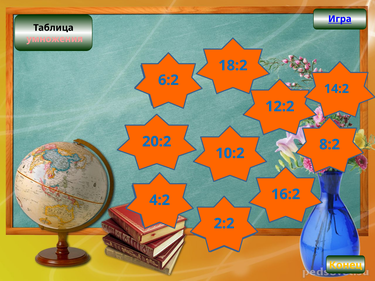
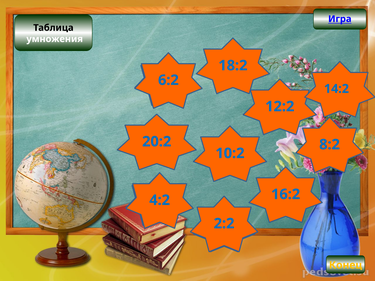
умножения colour: pink -> white
